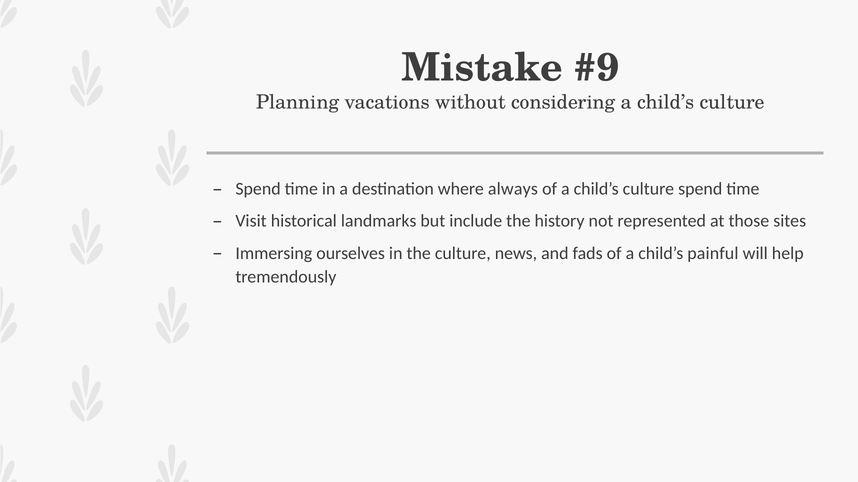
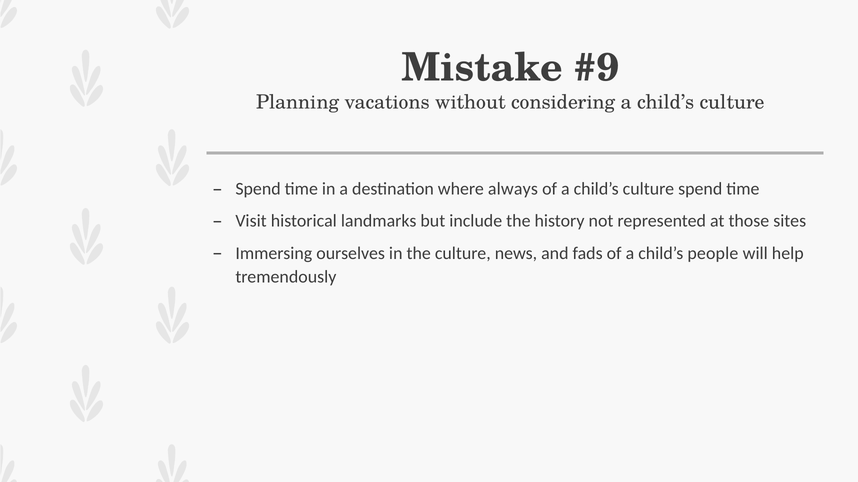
painful: painful -> people
